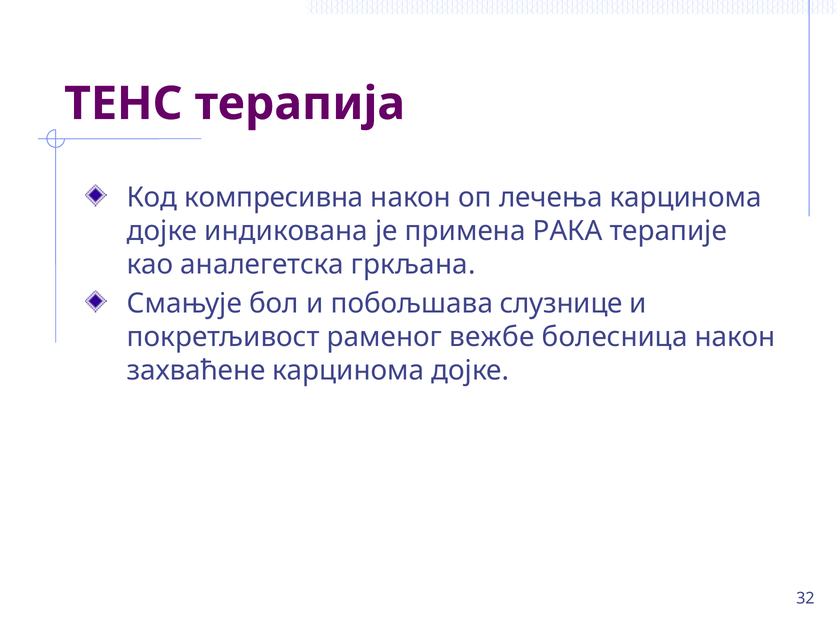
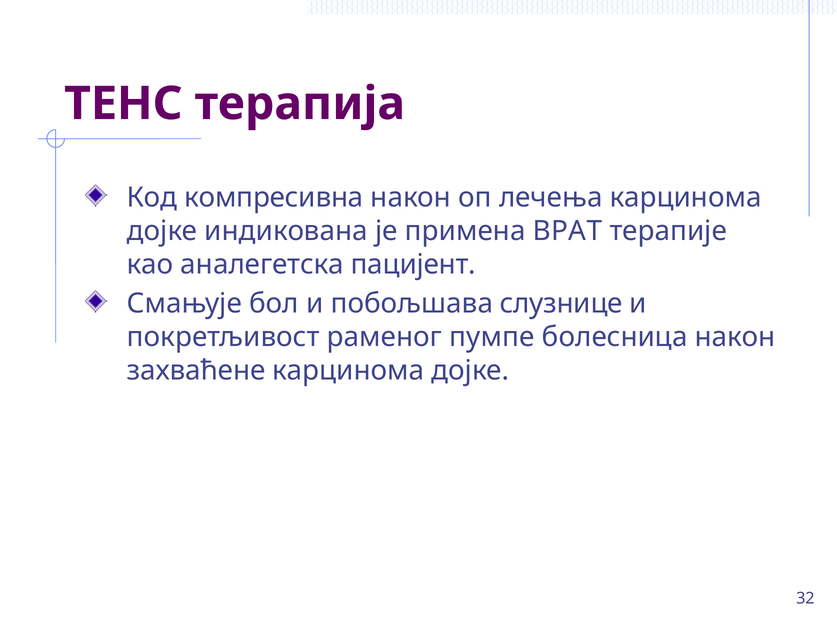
РАКА: РАКА -> ВРАТ
гркљана: гркљана -> пацијент
вежбе: вежбе -> пумпе
